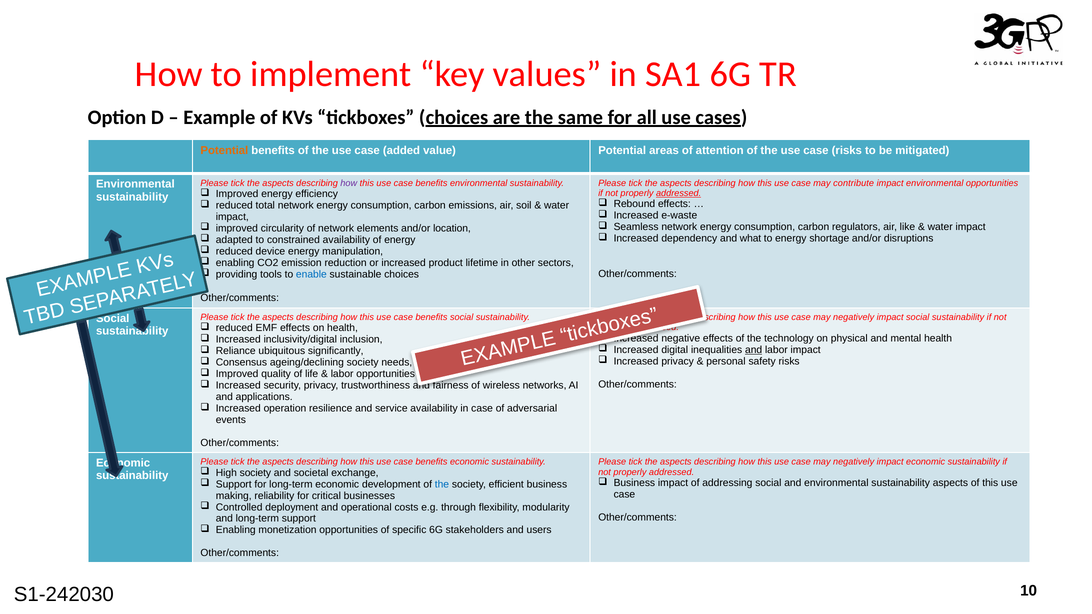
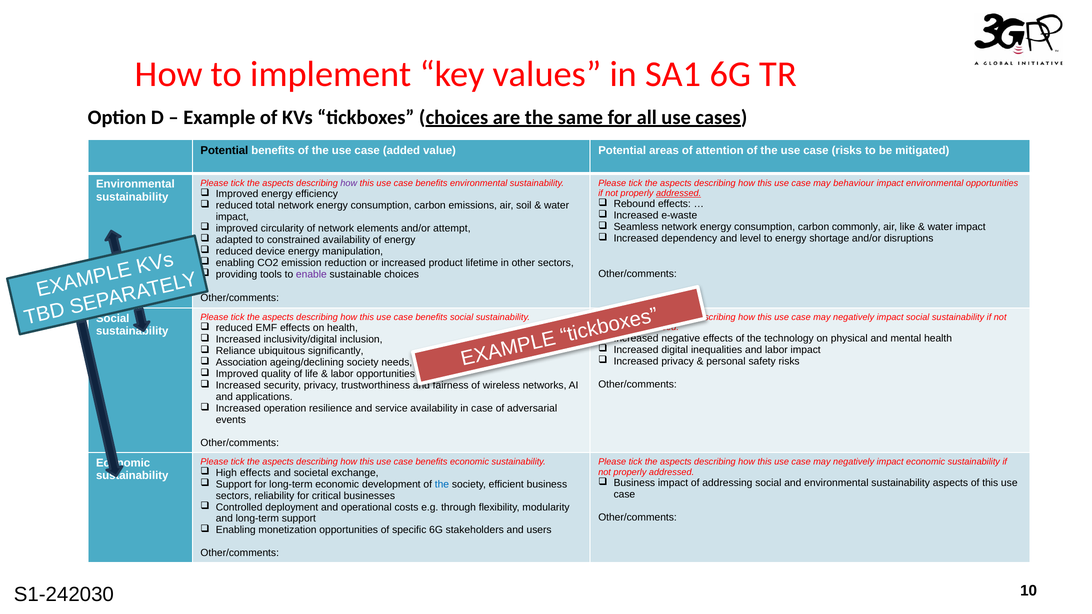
Potential at (224, 150) colour: orange -> black
contribute: contribute -> behaviour
regulators: regulators -> commonly
location: location -> attempt
what: what -> level
enable colour: blue -> purple
and at (754, 350) underline: present -> none
Consensus: Consensus -> Association
High society: society -> effects
making at (234, 496): making -> sectors
